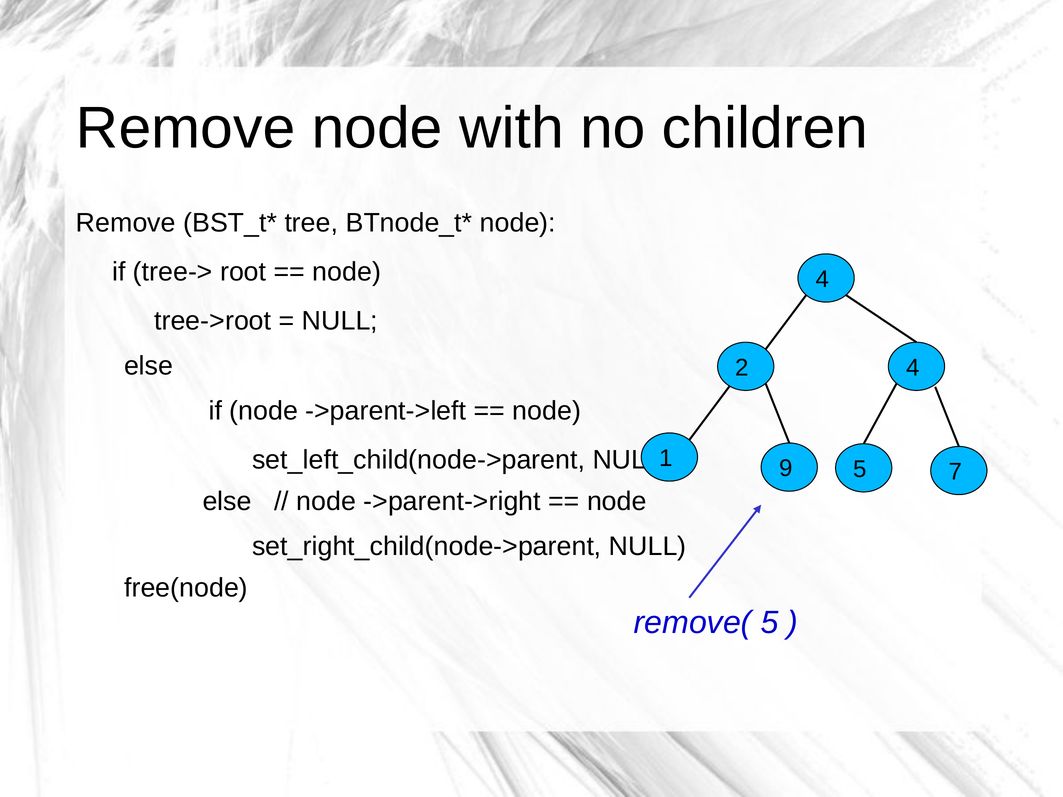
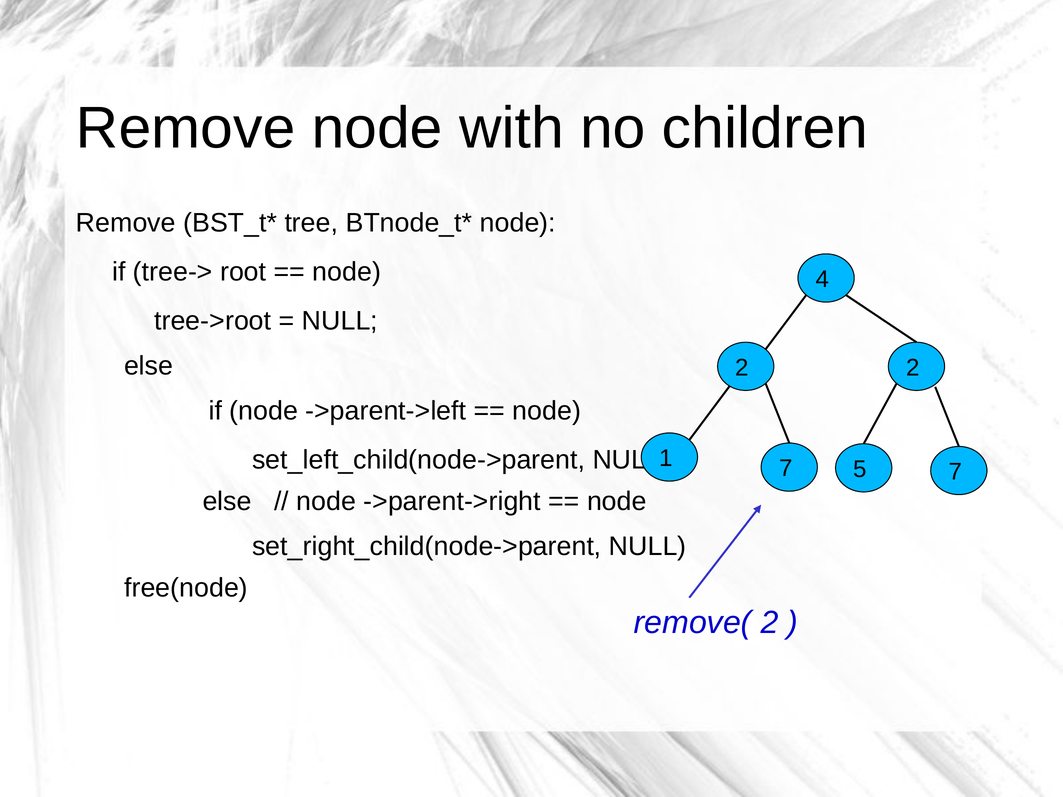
2 4: 4 -> 2
9 at (786, 469): 9 -> 7
remove( 5: 5 -> 2
